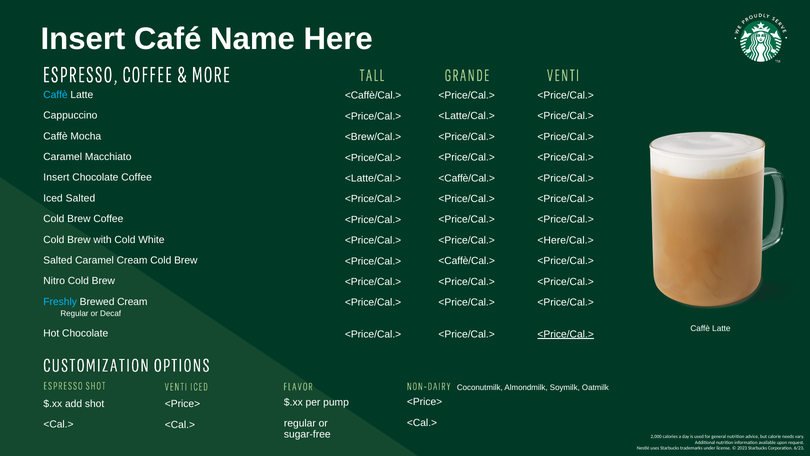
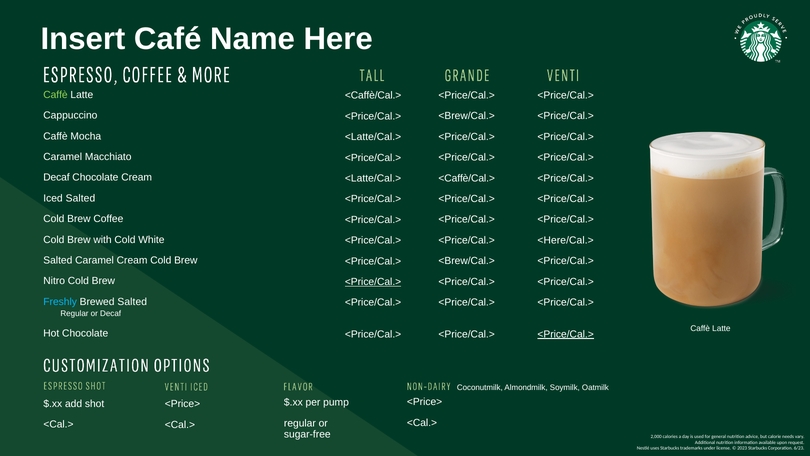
Caffè at (56, 95) colour: light blue -> light green
<Latte/Cal.> at (467, 116): <Latte/Cal.> -> <Brew/Cal.>
<Brew/Cal.> at (373, 137): <Brew/Cal.> -> <Latte/Cal.>
Insert at (56, 177): Insert -> Decaf
Chocolate Coffee: Coffee -> Cream
<Caffè/Cal.> at (467, 261): <Caffè/Cal.> -> <Brew/Cal.>
<Price/Cal.> at (373, 282) underline: none -> present
Brewed Cream: Cream -> Salted
